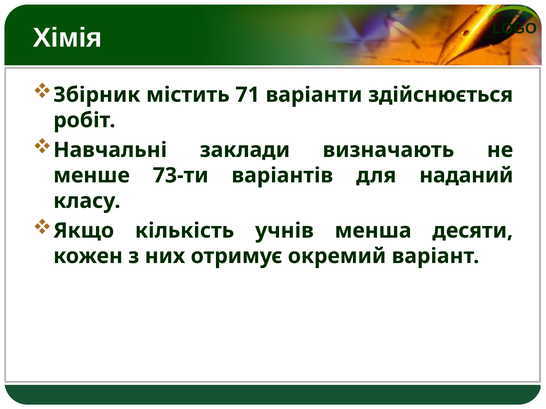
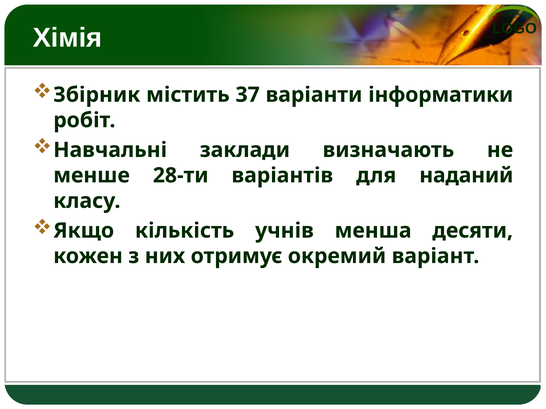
71: 71 -> 37
здійснюється: здійснюється -> інформатики
73-ти: 73-ти -> 28-ти
